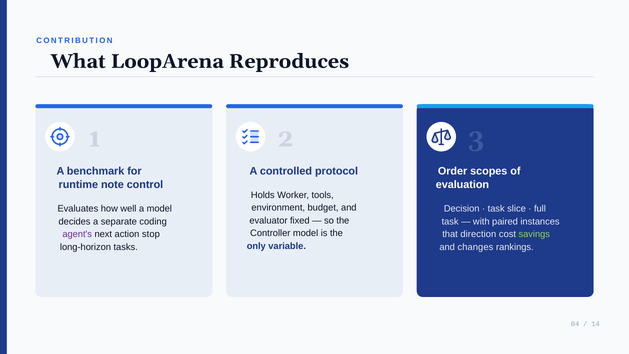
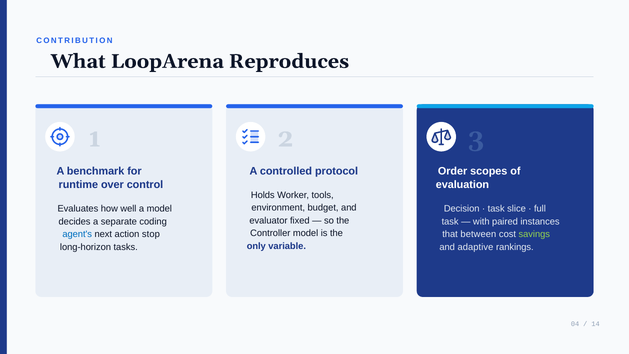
note: note -> over
agent's colour: purple -> blue
direction: direction -> between
changes: changes -> adaptive
